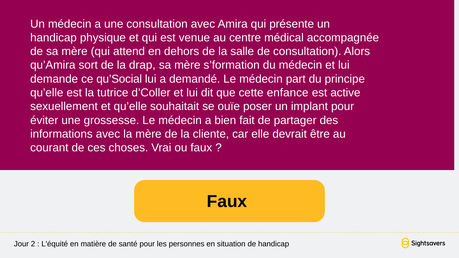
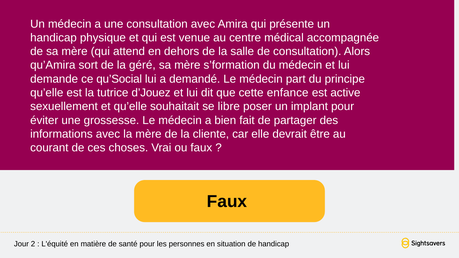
drap: drap -> géré
d’Coller: d’Coller -> d’Jouez
ouïe: ouïe -> libre
